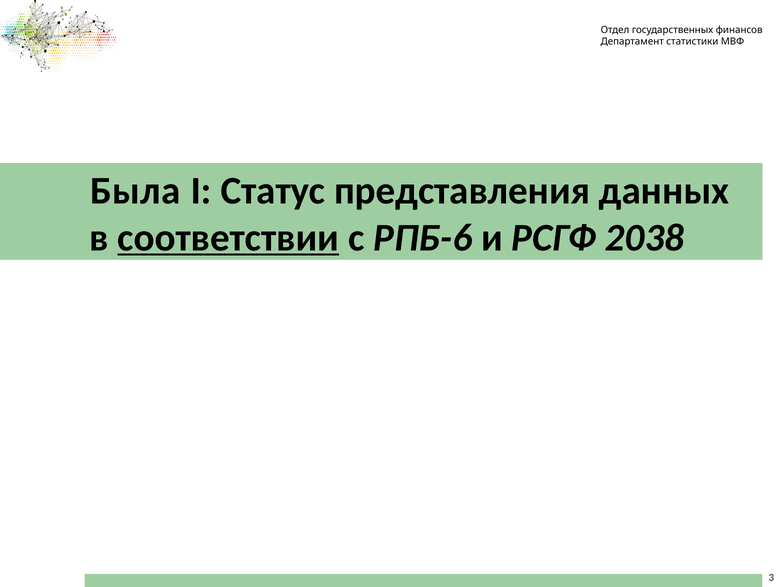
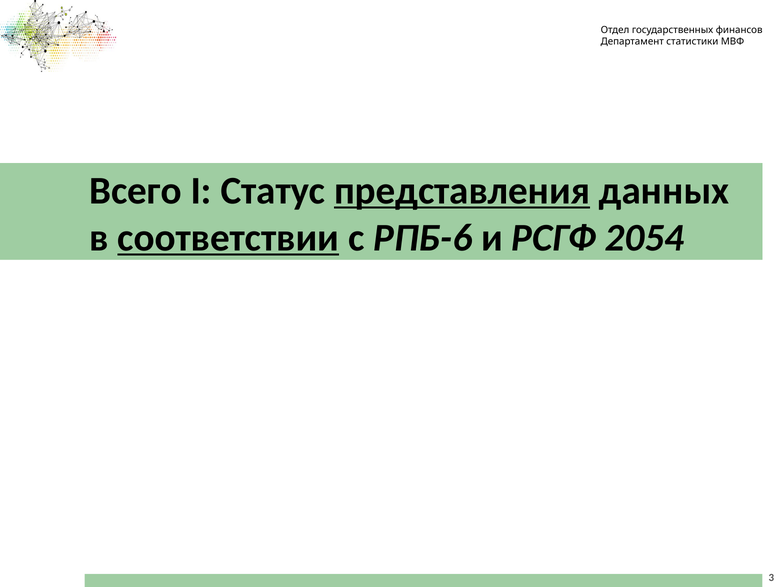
Была: Была -> Всего
представления underline: none -> present
2038: 2038 -> 2054
